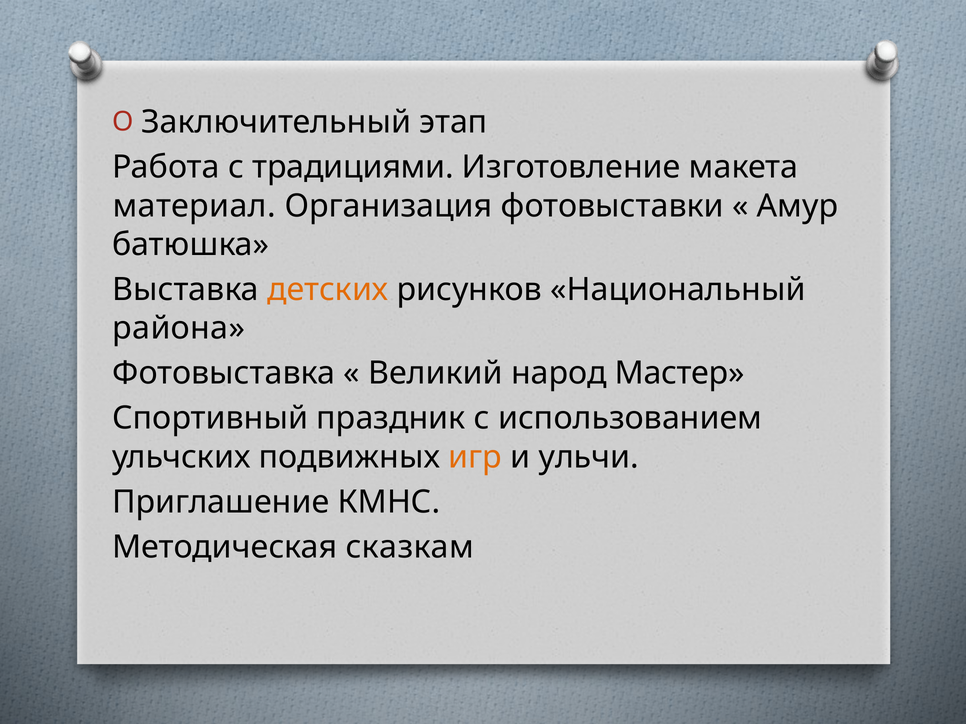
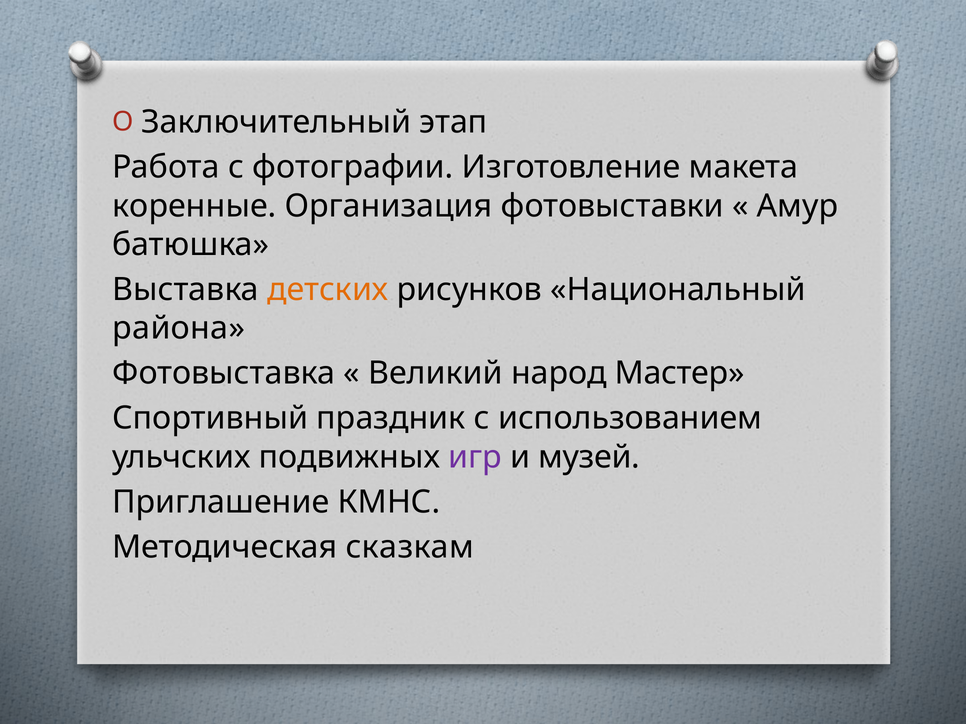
традициями: традициями -> фотографии
материал: материал -> коренные
игр colour: orange -> purple
ульчи: ульчи -> музей
